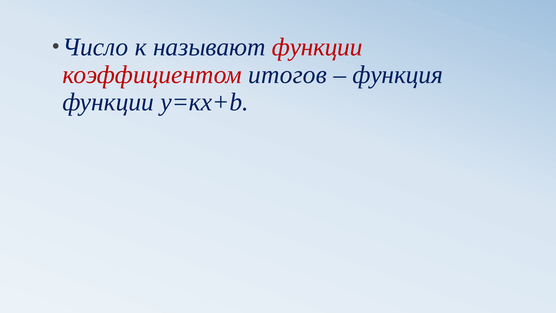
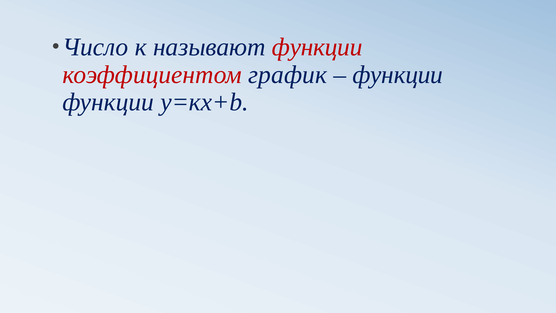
итогов: итогов -> график
функция at (398, 75): функция -> функции
